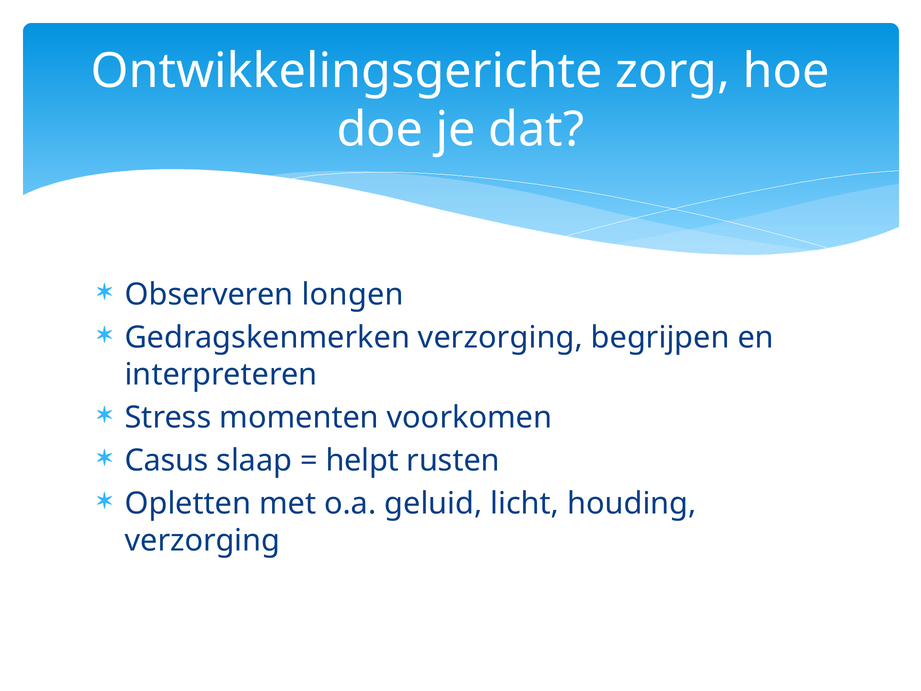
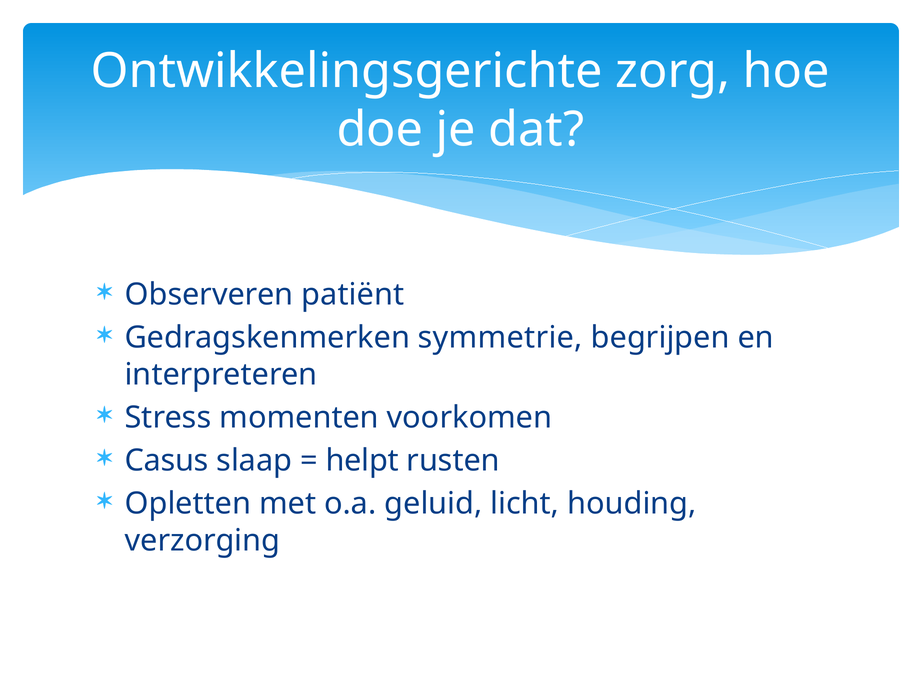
longen: longen -> patiënt
Gedragskenmerken verzorging: verzorging -> symmetrie
